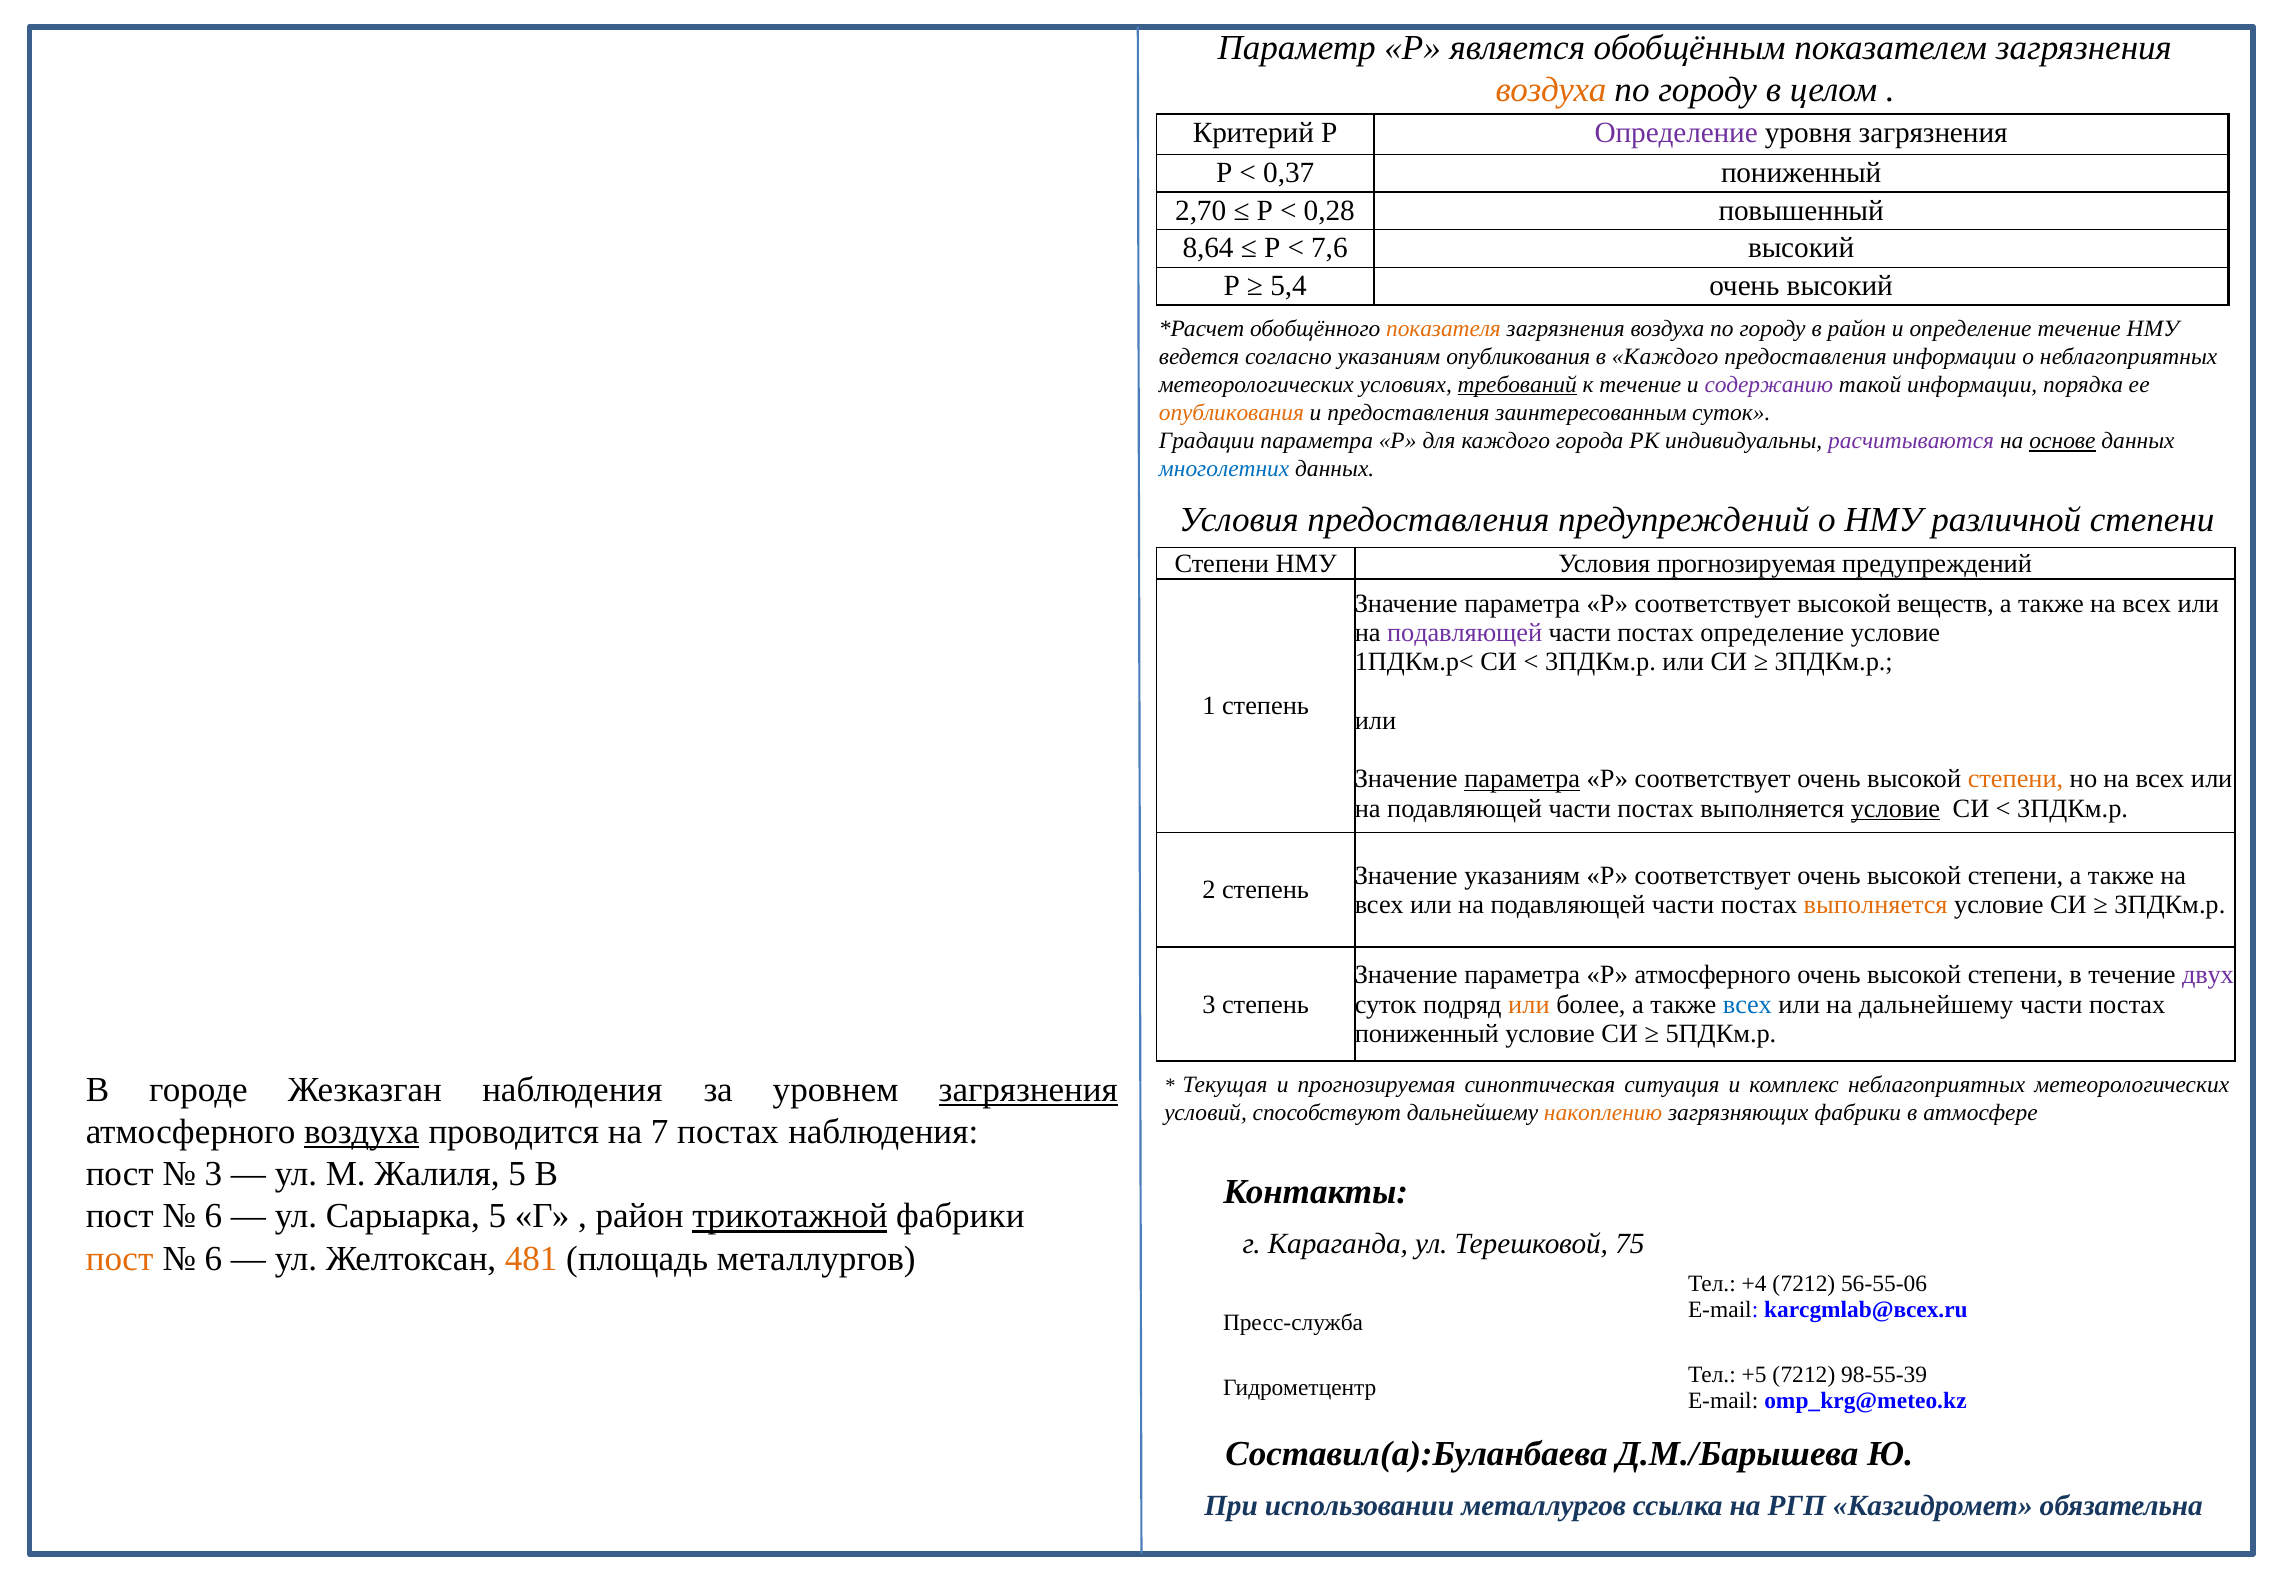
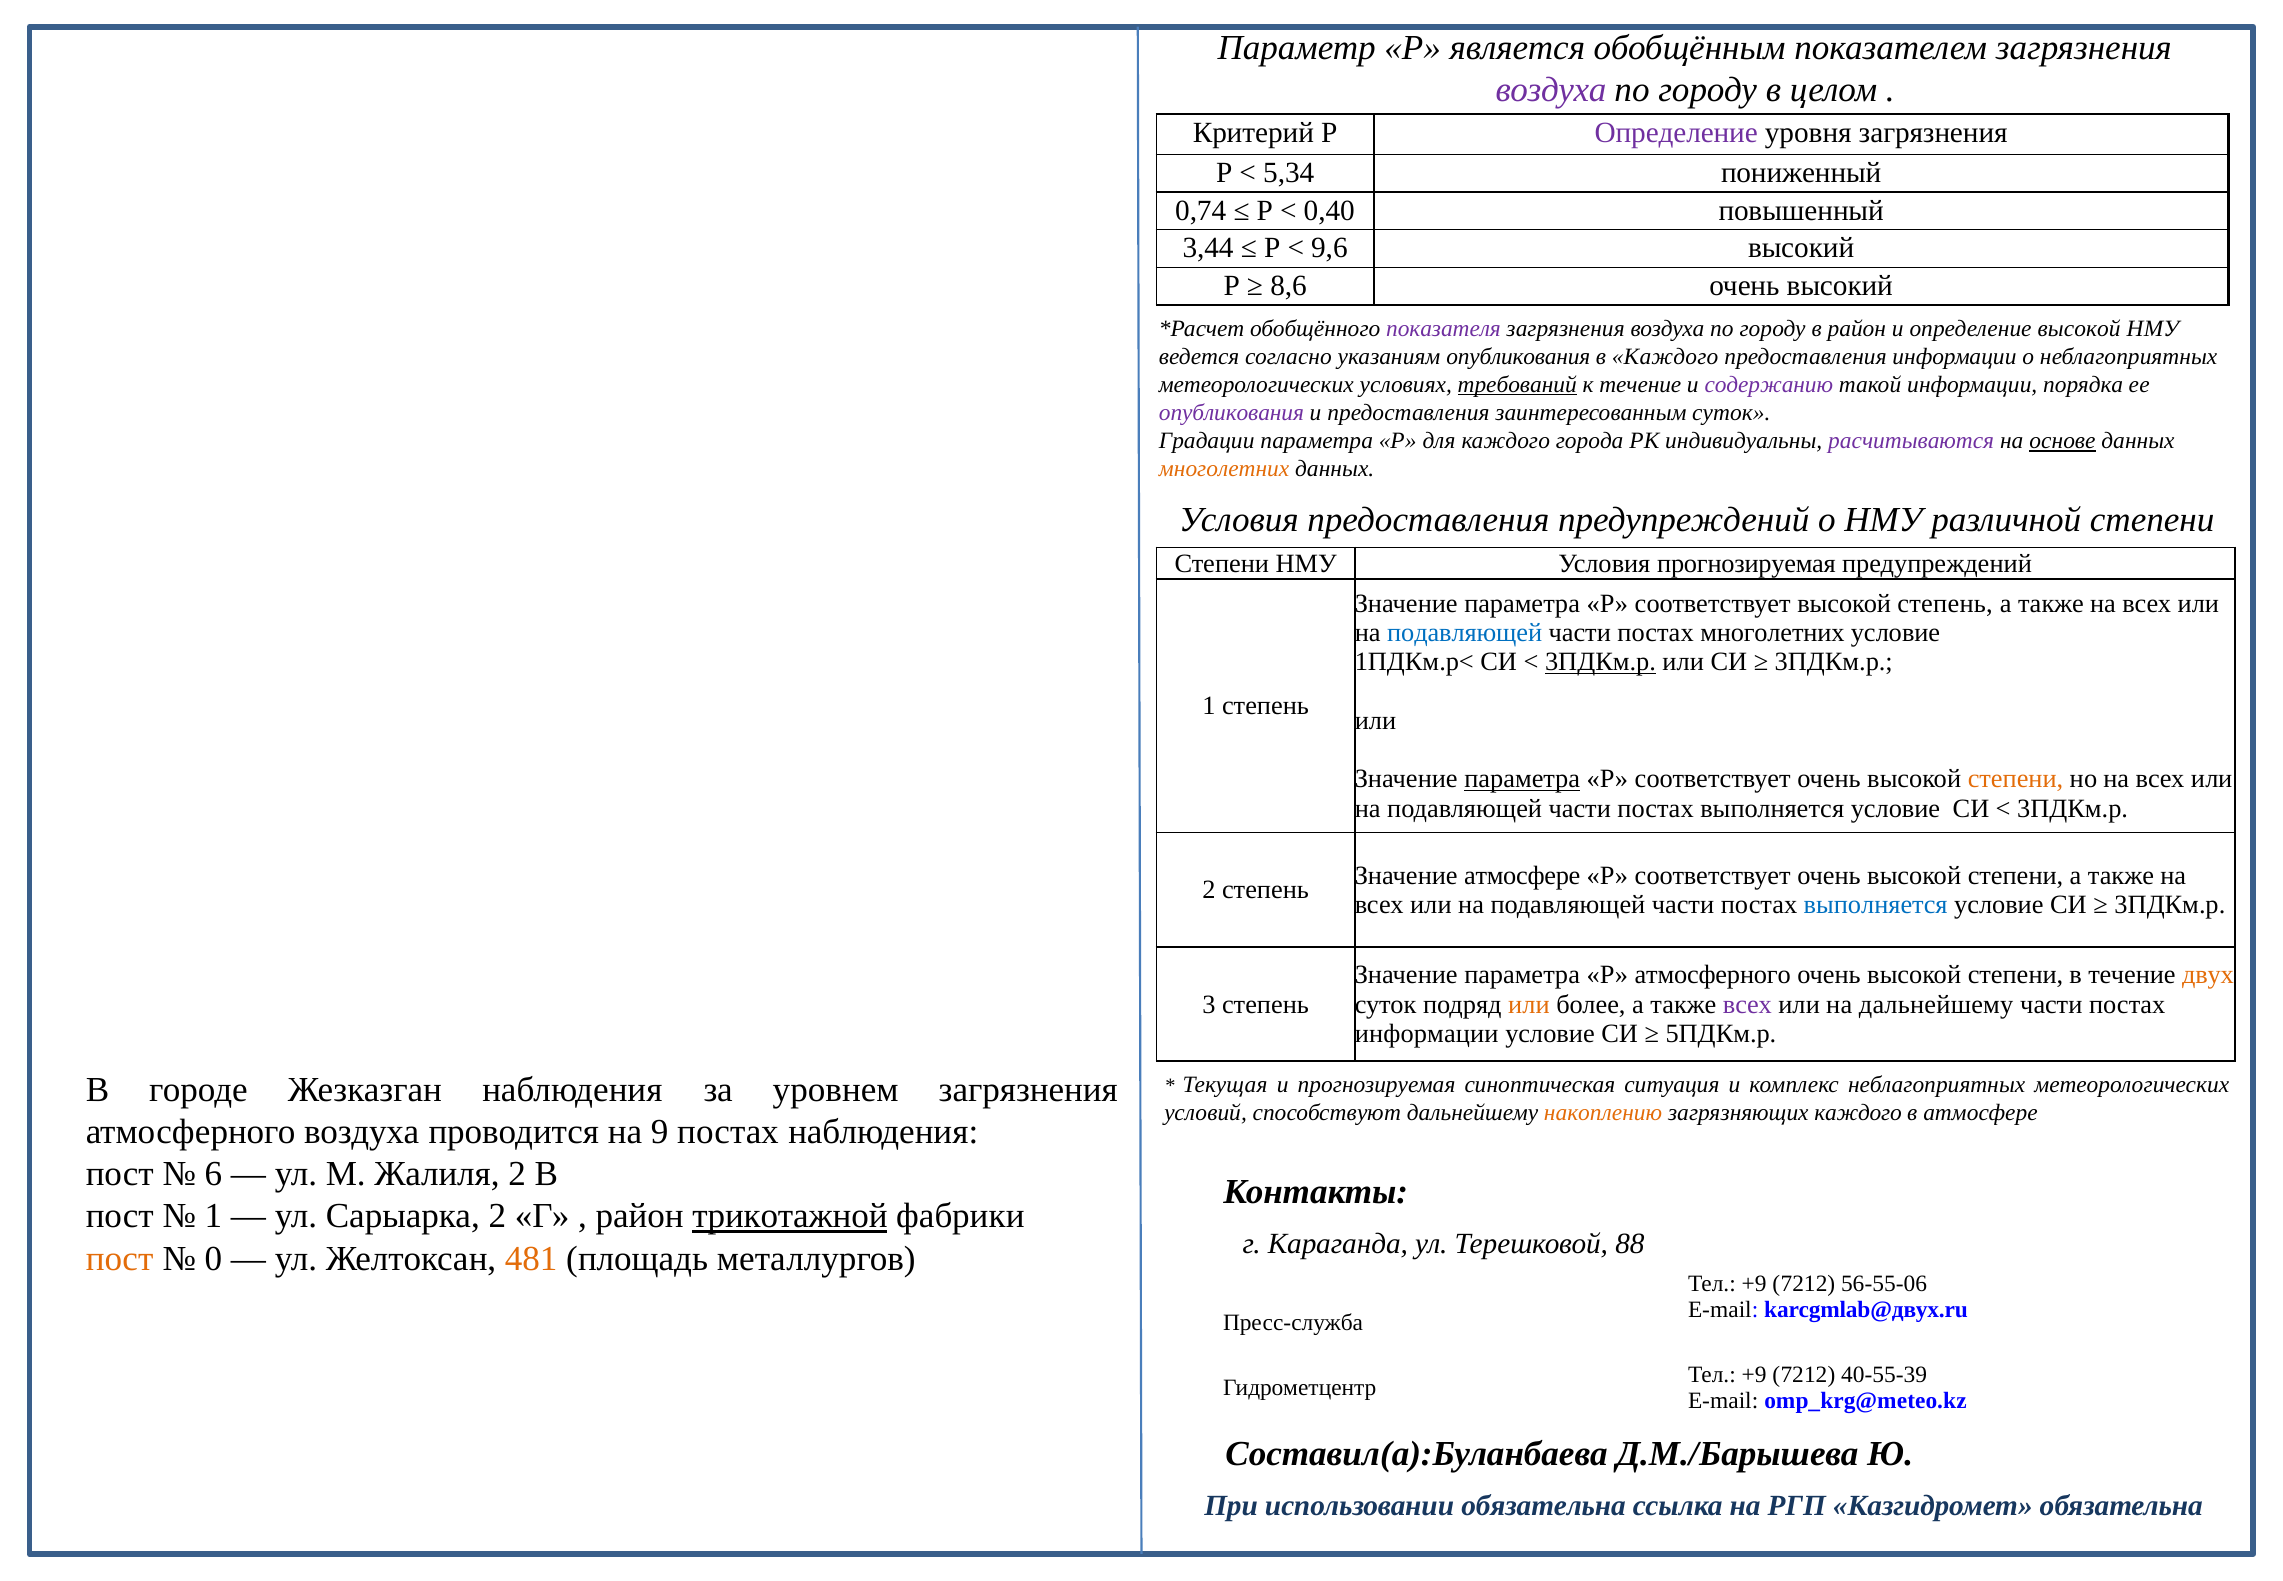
воздуха at (1551, 90) colour: orange -> purple
0,37: 0,37 -> 5,34
2,70: 2,70 -> 0,74
0,28: 0,28 -> 0,40
8,64: 8,64 -> 3,44
7,6: 7,6 -> 9,6
5,4: 5,4 -> 8,6
показателя colour: orange -> purple
определение течение: течение -> высокой
опубликования at (1231, 413) colour: orange -> purple
многолетних at (1224, 469) colour: blue -> orange
высокой веществ: веществ -> степень
подавляющей at (1465, 633) colour: purple -> blue
постах определение: определение -> многолетних
3ПДКм.р at (1601, 662) underline: none -> present
условие at (1895, 808) underline: present -> none
Значение указаниям: указаниям -> атмосфере
выполняется at (1876, 904) colour: orange -> blue
двух colour: purple -> orange
всех at (1747, 1004) colour: blue -> purple
пониженный at (1427, 1033): пониженный -> информации
загрязнения at (1028, 1090) underline: present -> none
загрязняющих фабрики: фабрики -> каждого
воздуха at (362, 1132) underline: present -> none
7: 7 -> 9
3 at (213, 1174): 3 -> 6
Жалиля 5: 5 -> 2
6 at (213, 1216): 6 -> 1
Сарыарка 5: 5 -> 2
75: 75 -> 88
6 at (213, 1258): 6 -> 0
+4 at (1754, 1283): +4 -> +9
karcgmlab@всех.ru: karcgmlab@всех.ru -> karcgmlab@двух.ru
+5 at (1754, 1375): +5 -> +9
98-55-39: 98-55-39 -> 40-55-39
использовании металлургов: металлургов -> обязательна
